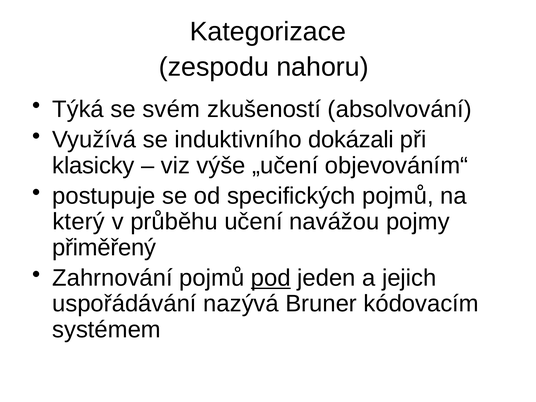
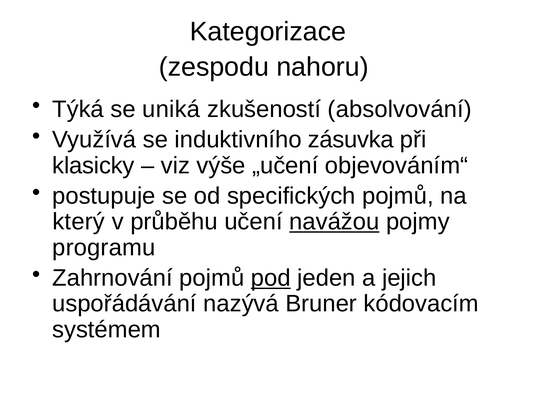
svém: svém -> uniká
dokázali: dokázali -> zásuvka
navážou underline: none -> present
přiměřený: přiměřený -> programu
